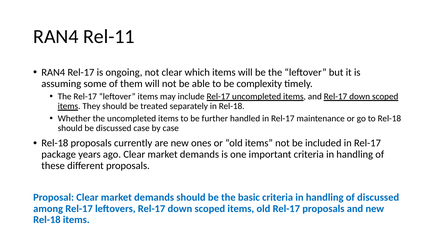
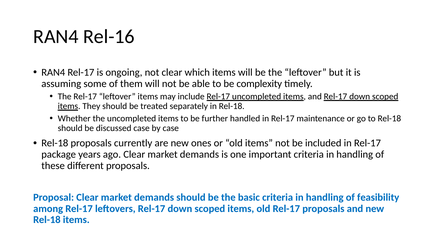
Rel-11: Rel-11 -> Rel-16
of discussed: discussed -> feasibility
